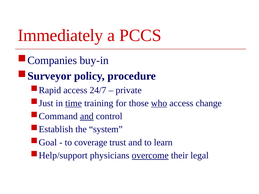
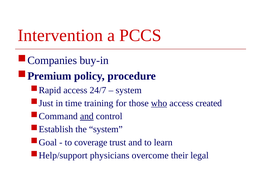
Immediately: Immediately -> Intervention
Surveyor: Surveyor -> Premium
private at (129, 90): private -> system
time underline: present -> none
change: change -> created
overcome underline: present -> none
